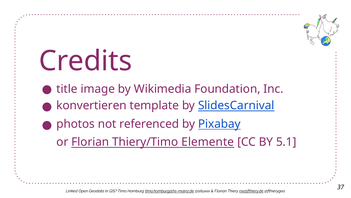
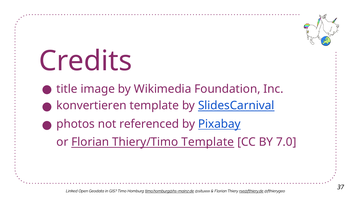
Thiery/Timo Elemente: Elemente -> Template
5.1: 5.1 -> 7.0
